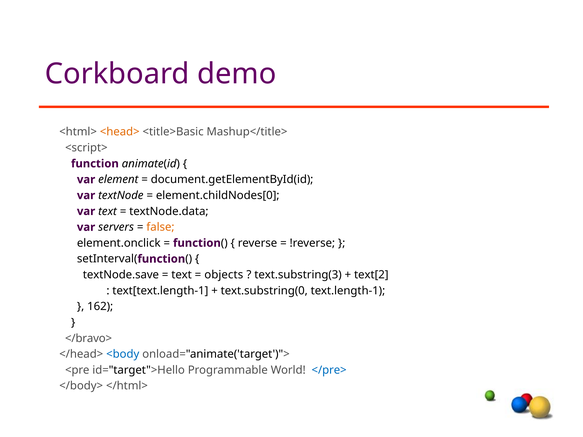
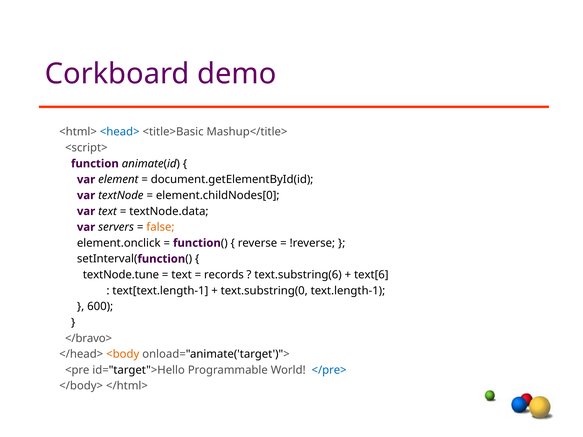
<head> colour: orange -> blue
textNode.save: textNode.save -> textNode.tune
objects: objects -> records
text.substring(3: text.substring(3 -> text.substring(6
text[2: text[2 -> text[6
162: 162 -> 600
<body colour: blue -> orange
